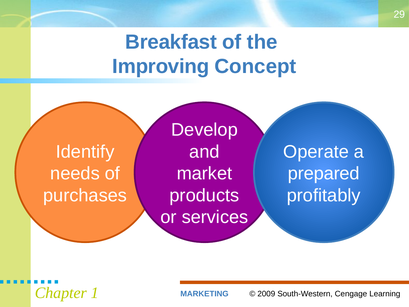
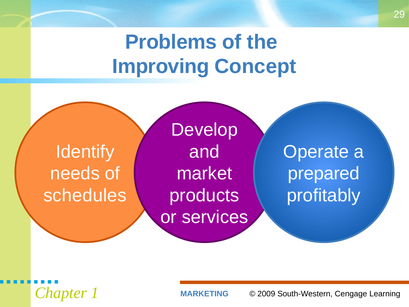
Breakfast: Breakfast -> Problems
purchases: purchases -> schedules
